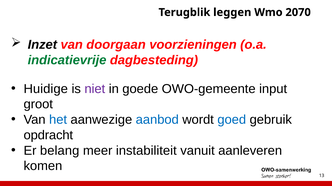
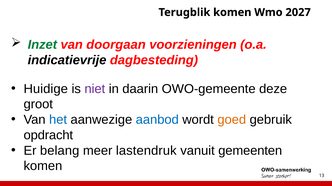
Terugblik leggen: leggen -> komen
2070: 2070 -> 2027
Inzet colour: black -> green
indicatievrije colour: green -> black
goede: goede -> daarin
input: input -> deze
goed colour: blue -> orange
instabiliteit: instabiliteit -> lastendruk
aanleveren: aanleveren -> gemeenten
